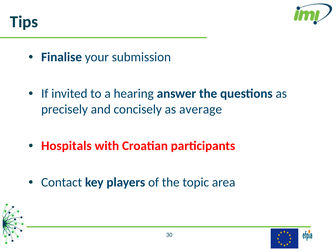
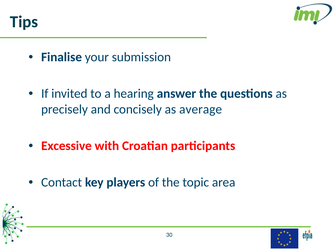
Hospitals: Hospitals -> Excessive
